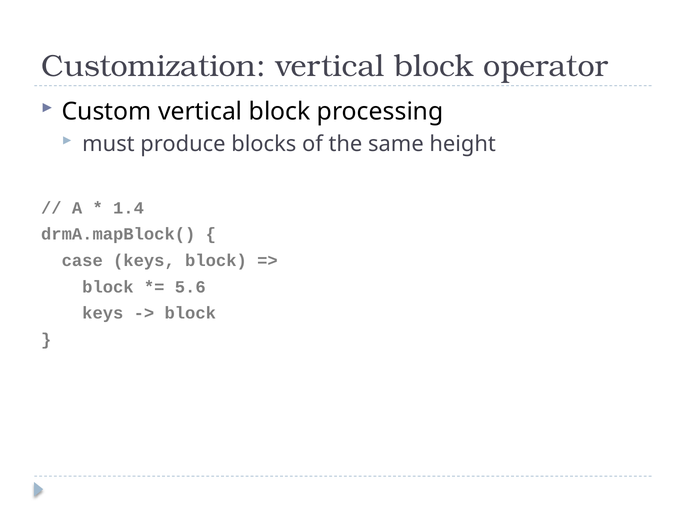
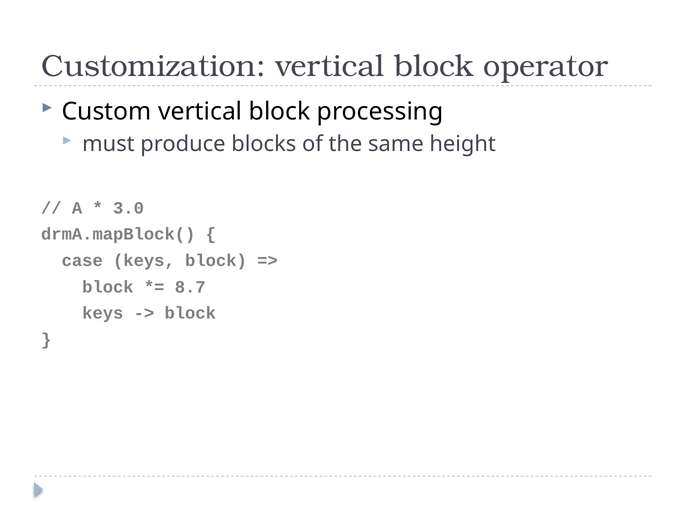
1.4: 1.4 -> 3.0
5.6: 5.6 -> 8.7
